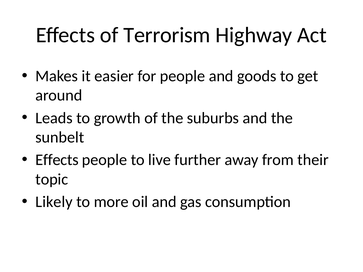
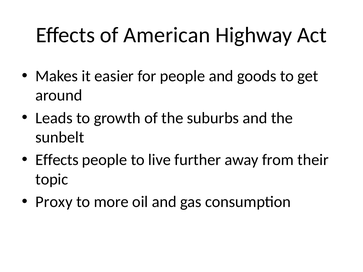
Terrorism: Terrorism -> American
Likely: Likely -> Proxy
